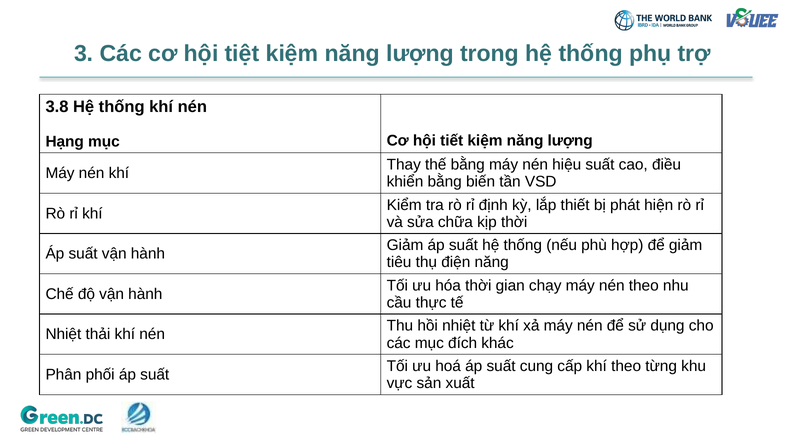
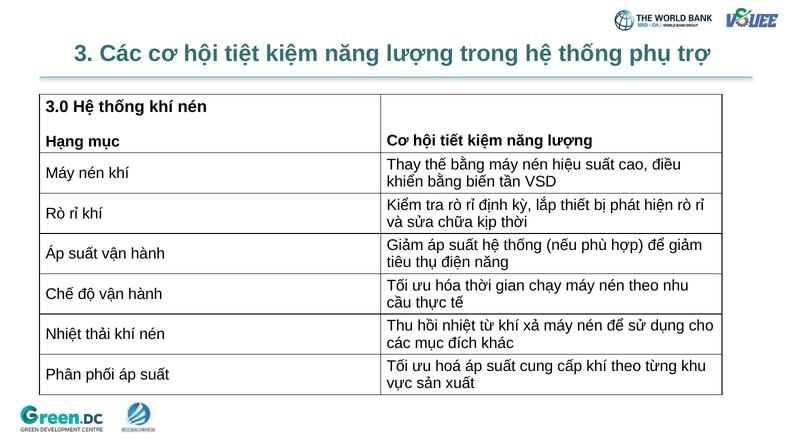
3.8: 3.8 -> 3.0
